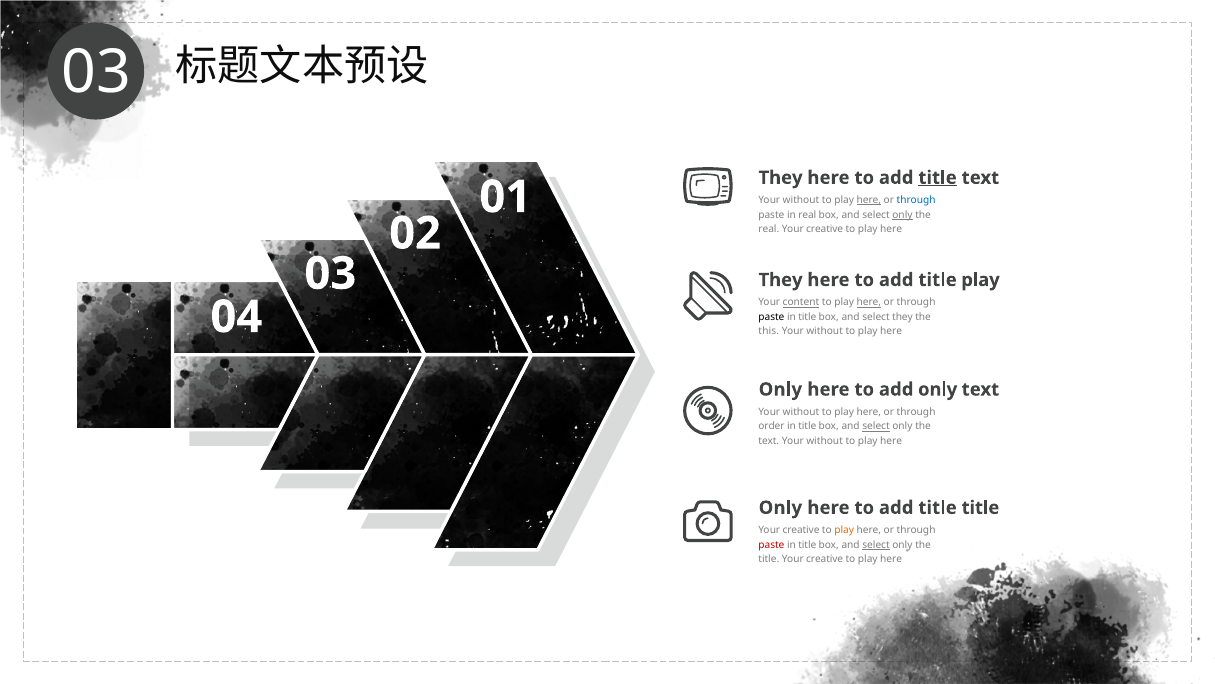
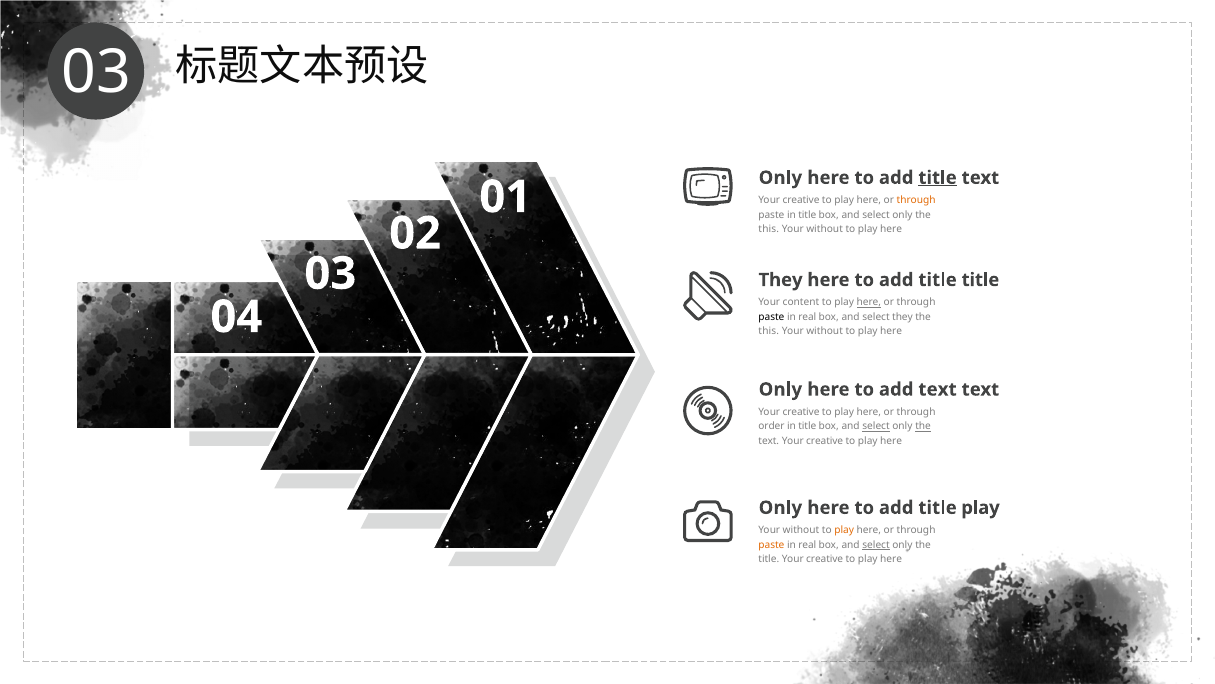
They at (781, 178): They -> Only
without at (801, 200): without -> creative
here at (869, 200) underline: present -> none
through at (916, 200) colour: blue -> orange
paste in real: real -> title
only at (902, 215) underline: present -> none
real at (769, 229): real -> this
creative at (825, 229): creative -> without
title play: play -> title
content underline: present -> none
title at (807, 317): title -> real
add only: only -> text
without at (801, 412): without -> creative
the at (923, 426) underline: none -> present
text Your without: without -> creative
title title: title -> play
creative at (801, 530): creative -> without
paste at (771, 544) colour: red -> orange
title at (807, 544): title -> real
